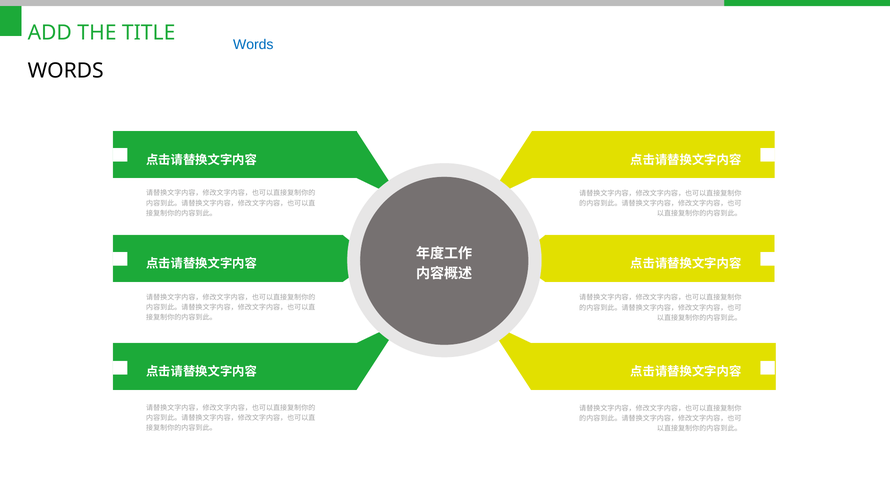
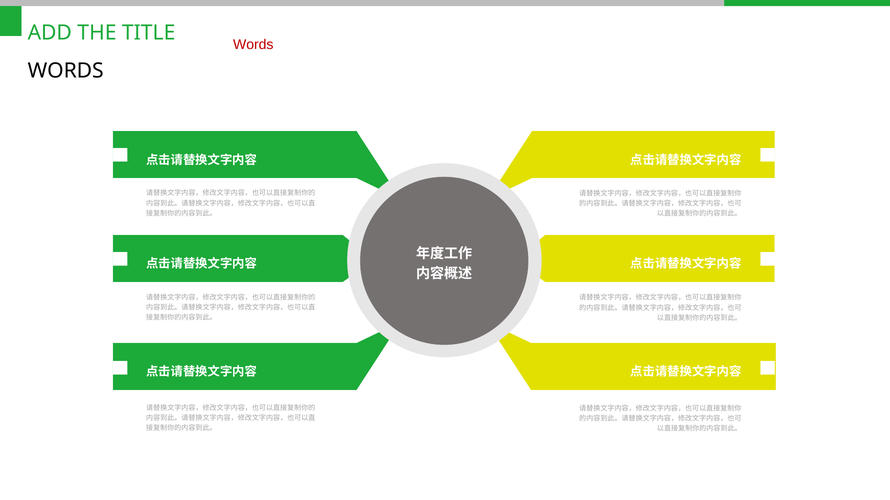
Words at (253, 45) colour: blue -> red
